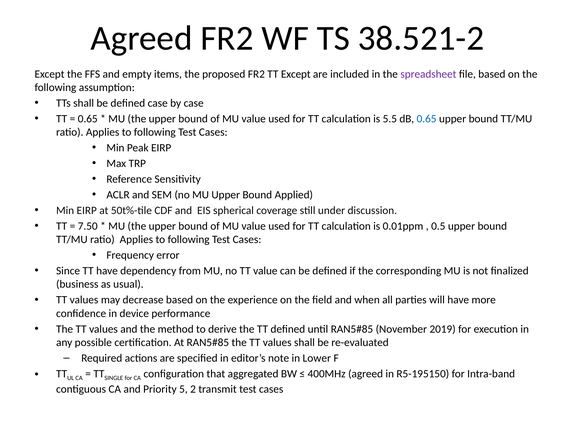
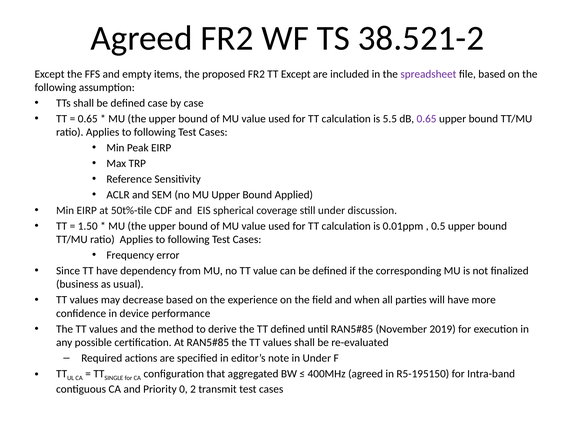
0.65 at (427, 119) colour: blue -> purple
7.50: 7.50 -> 1.50
in Lower: Lower -> Under
5: 5 -> 0
